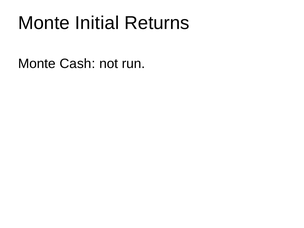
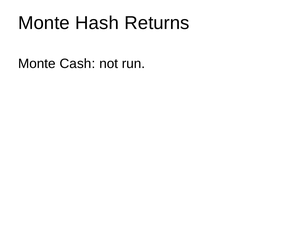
Initial: Initial -> Hash
